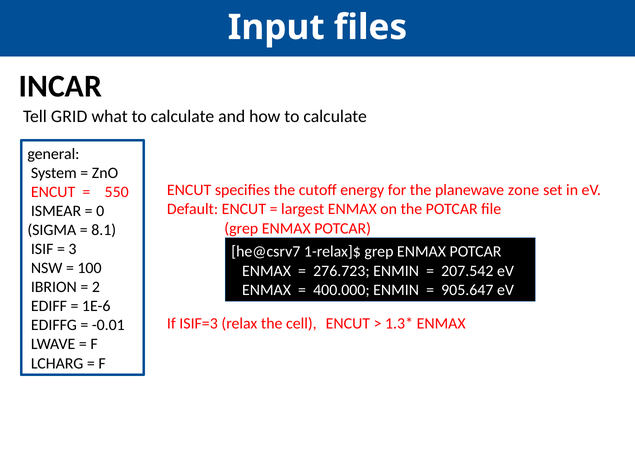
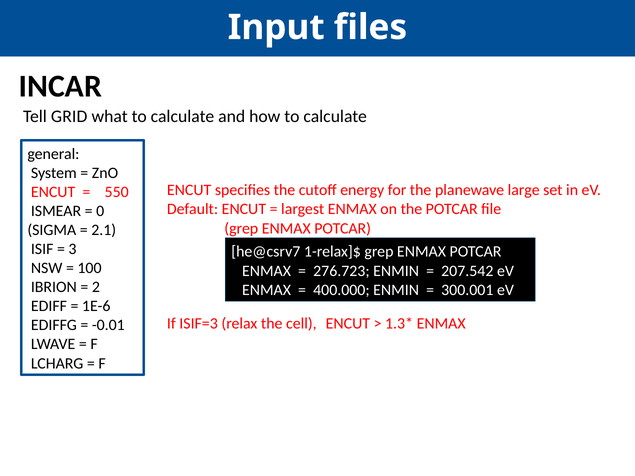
zone: zone -> large
8.1: 8.1 -> 2.1
905.647: 905.647 -> 300.001
